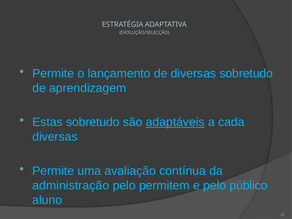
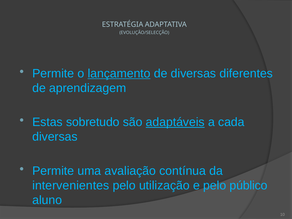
lançamento underline: none -> present
diversas sobretudo: sobretudo -> diferentes
administração: administração -> intervenientes
permitem: permitem -> utilização
